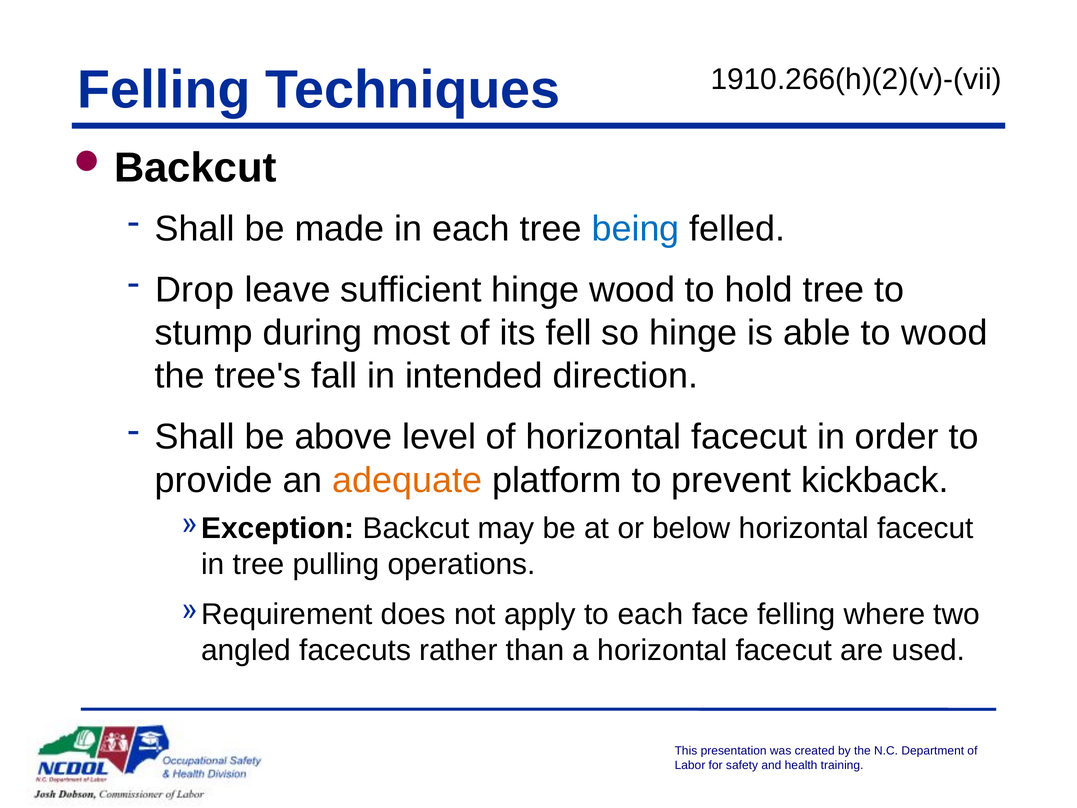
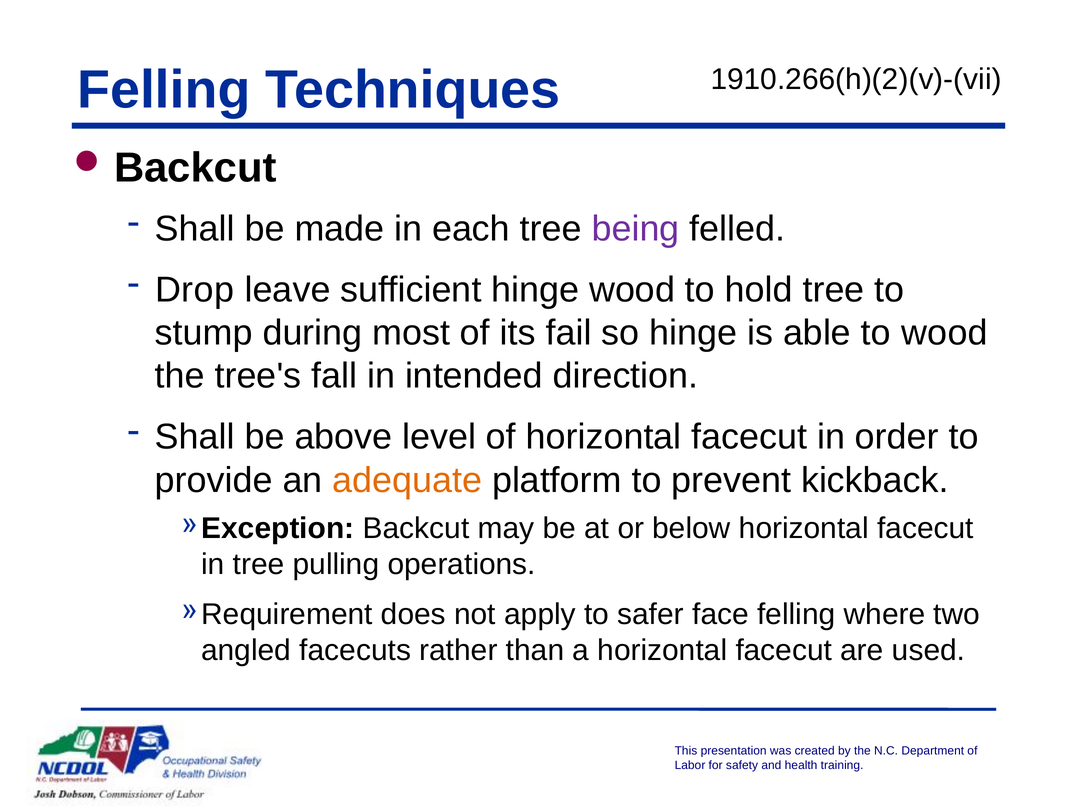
being colour: blue -> purple
fell: fell -> fail
to each: each -> safer
